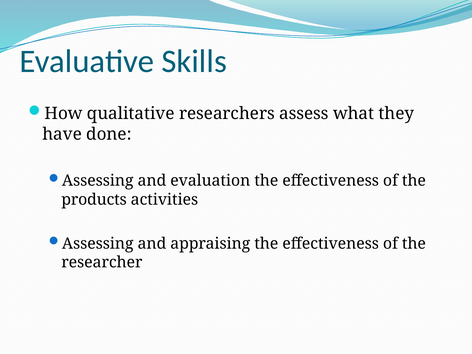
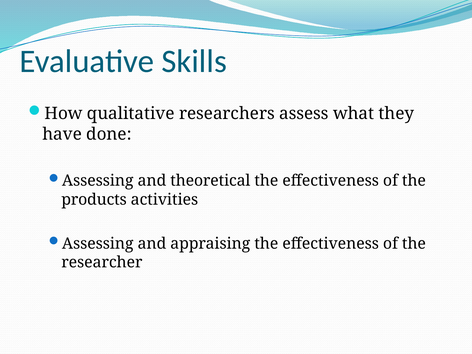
evaluation: evaluation -> theoretical
